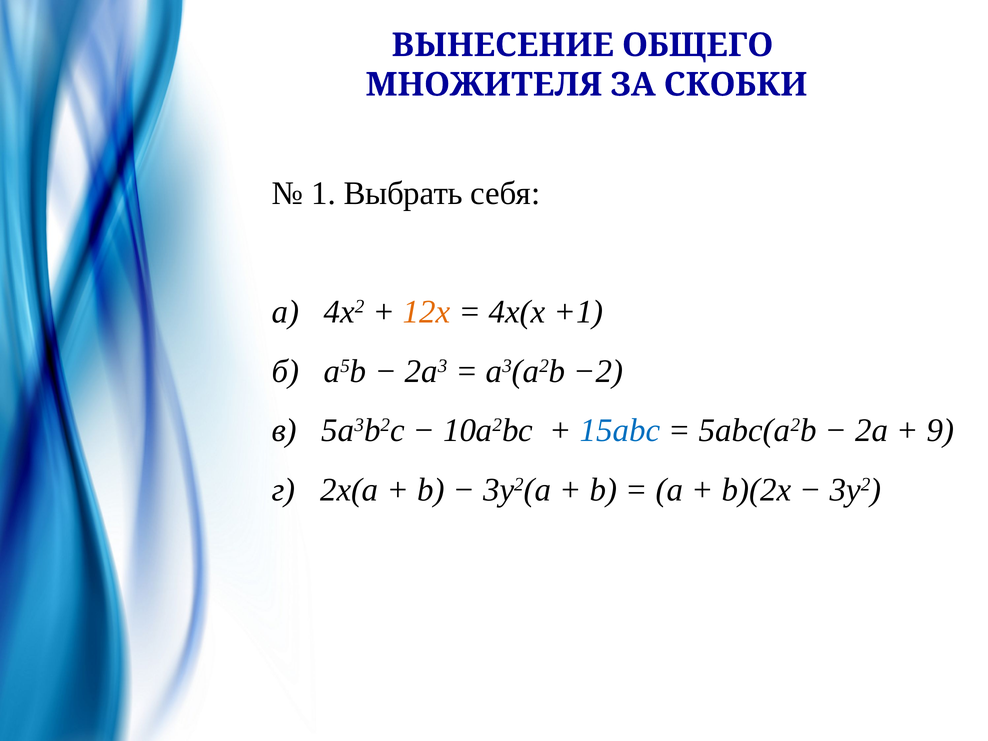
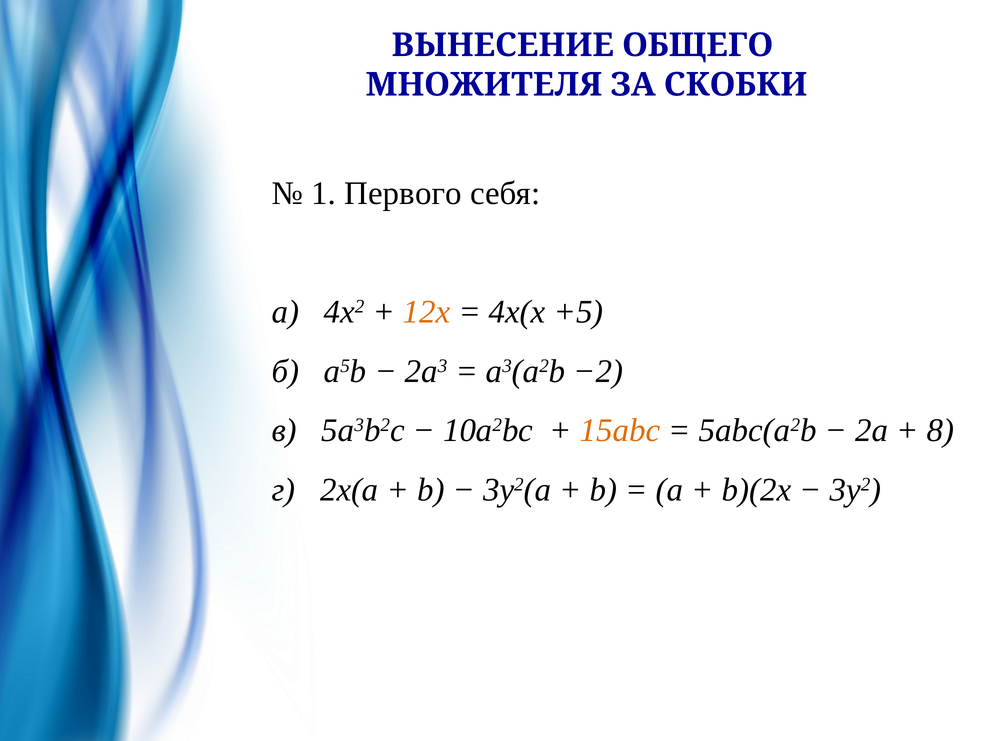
Выбрать: Выбрать -> Первого
+1: +1 -> +5
15abc colour: blue -> orange
9: 9 -> 8
